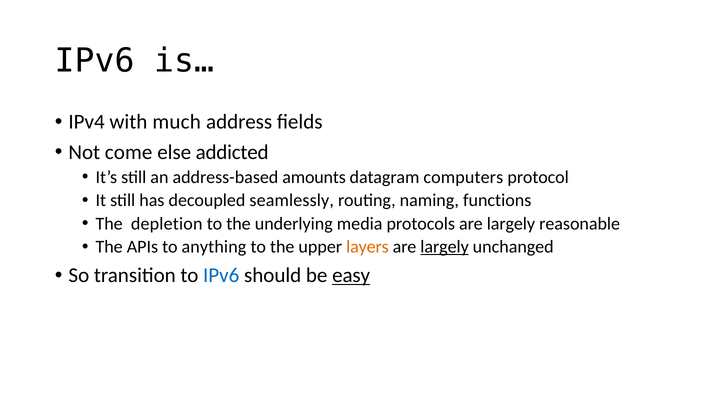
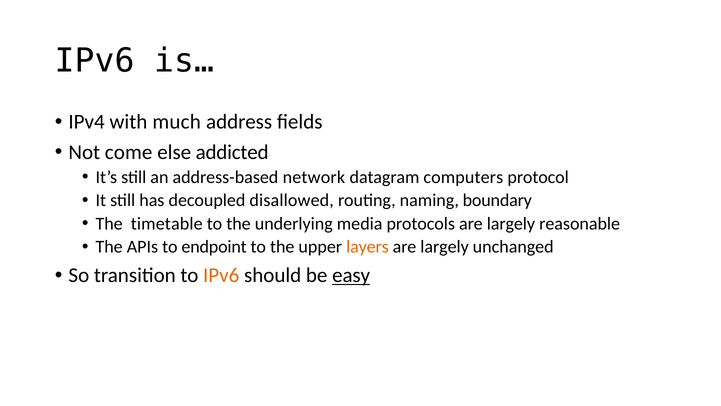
amounts: amounts -> network
seamlessly: seamlessly -> disallowed
functions: functions -> boundary
depletion: depletion -> timetable
anything: anything -> endpoint
largely at (445, 247) underline: present -> none
IPv6 at (221, 275) colour: blue -> orange
